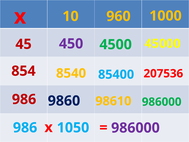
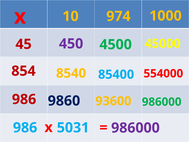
960: 960 -> 974
207536: 207536 -> 554000
98610: 98610 -> 93600
1050: 1050 -> 5031
